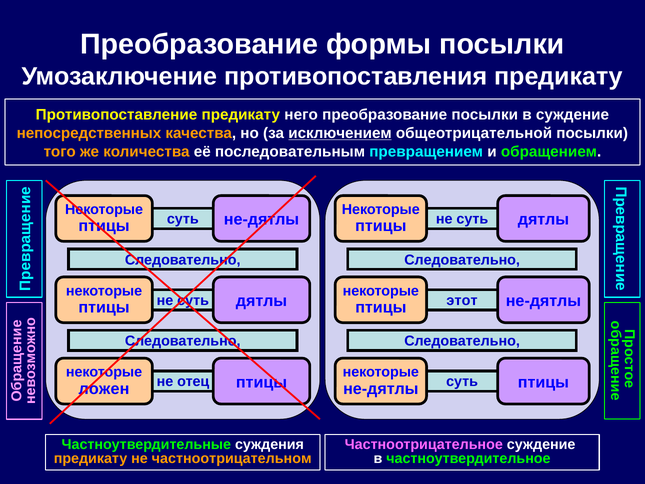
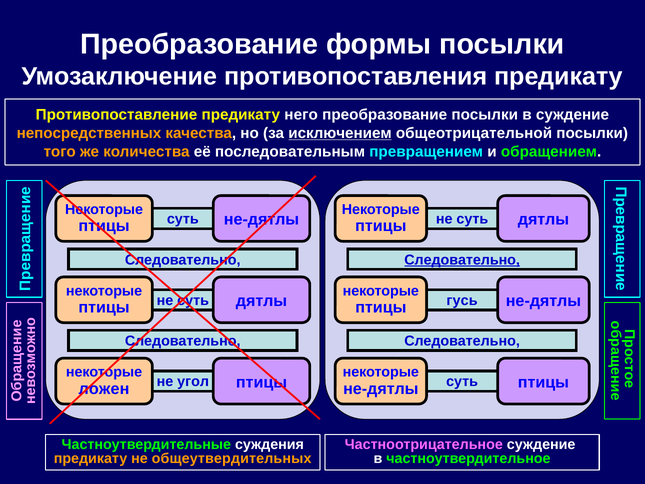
Следовательно at (462, 260) underline: none -> present
этот: этот -> гусь
отец: отец -> угол
частноотрицательном: частноотрицательном -> общеутвердительных
